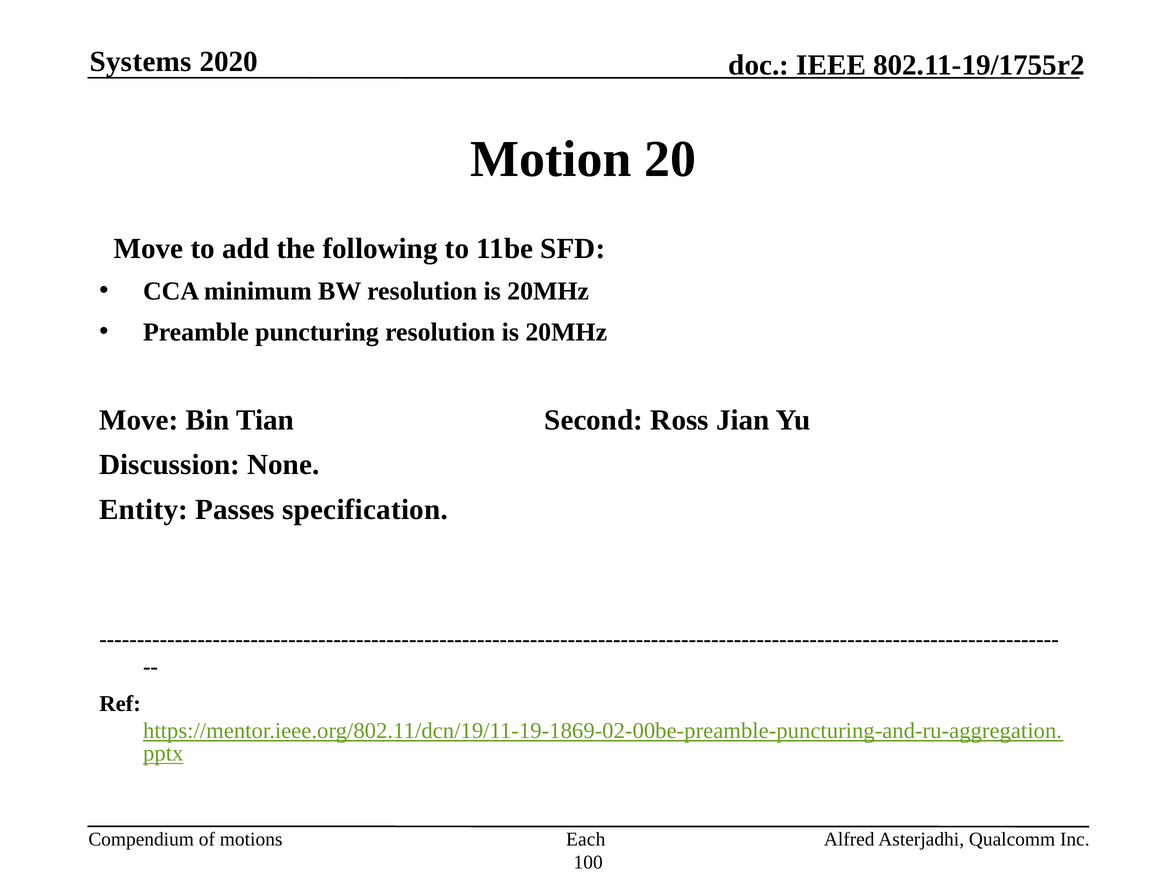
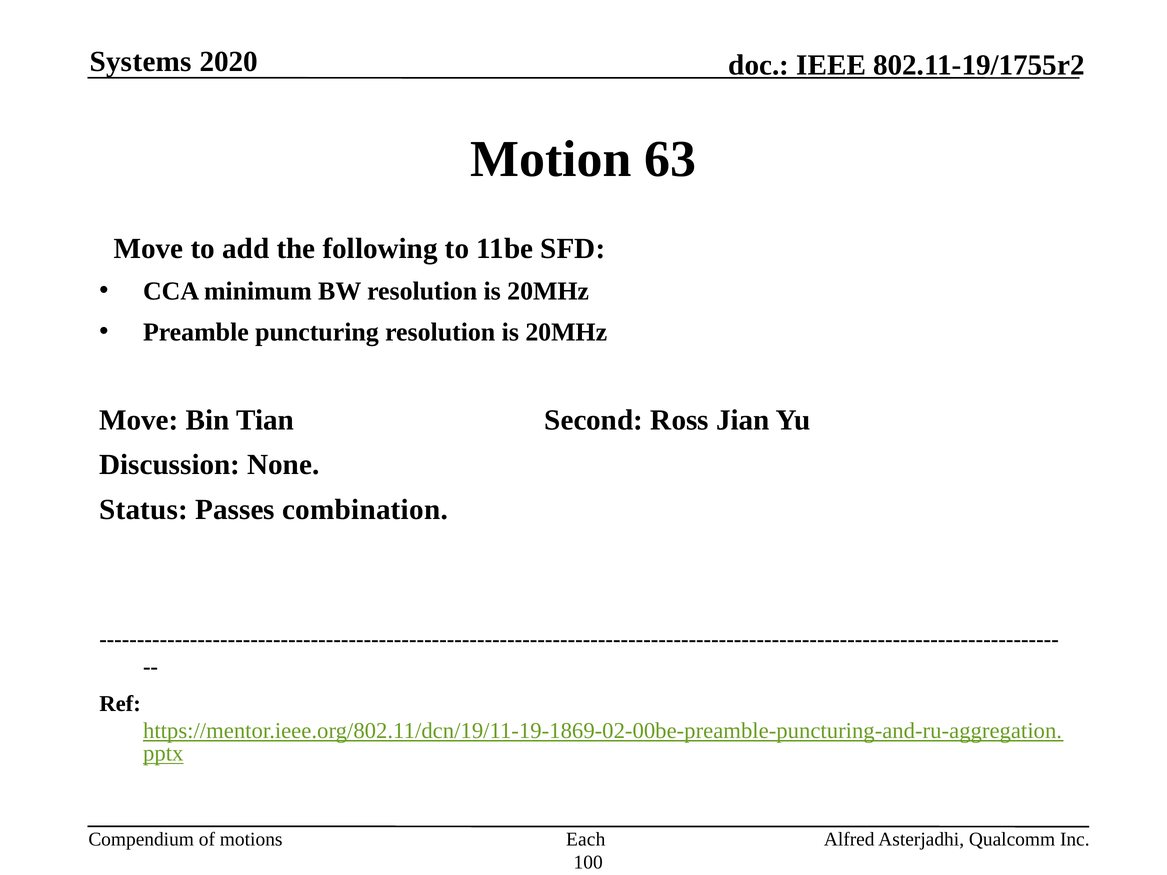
20: 20 -> 63
Entity: Entity -> Status
specification: specification -> combination
